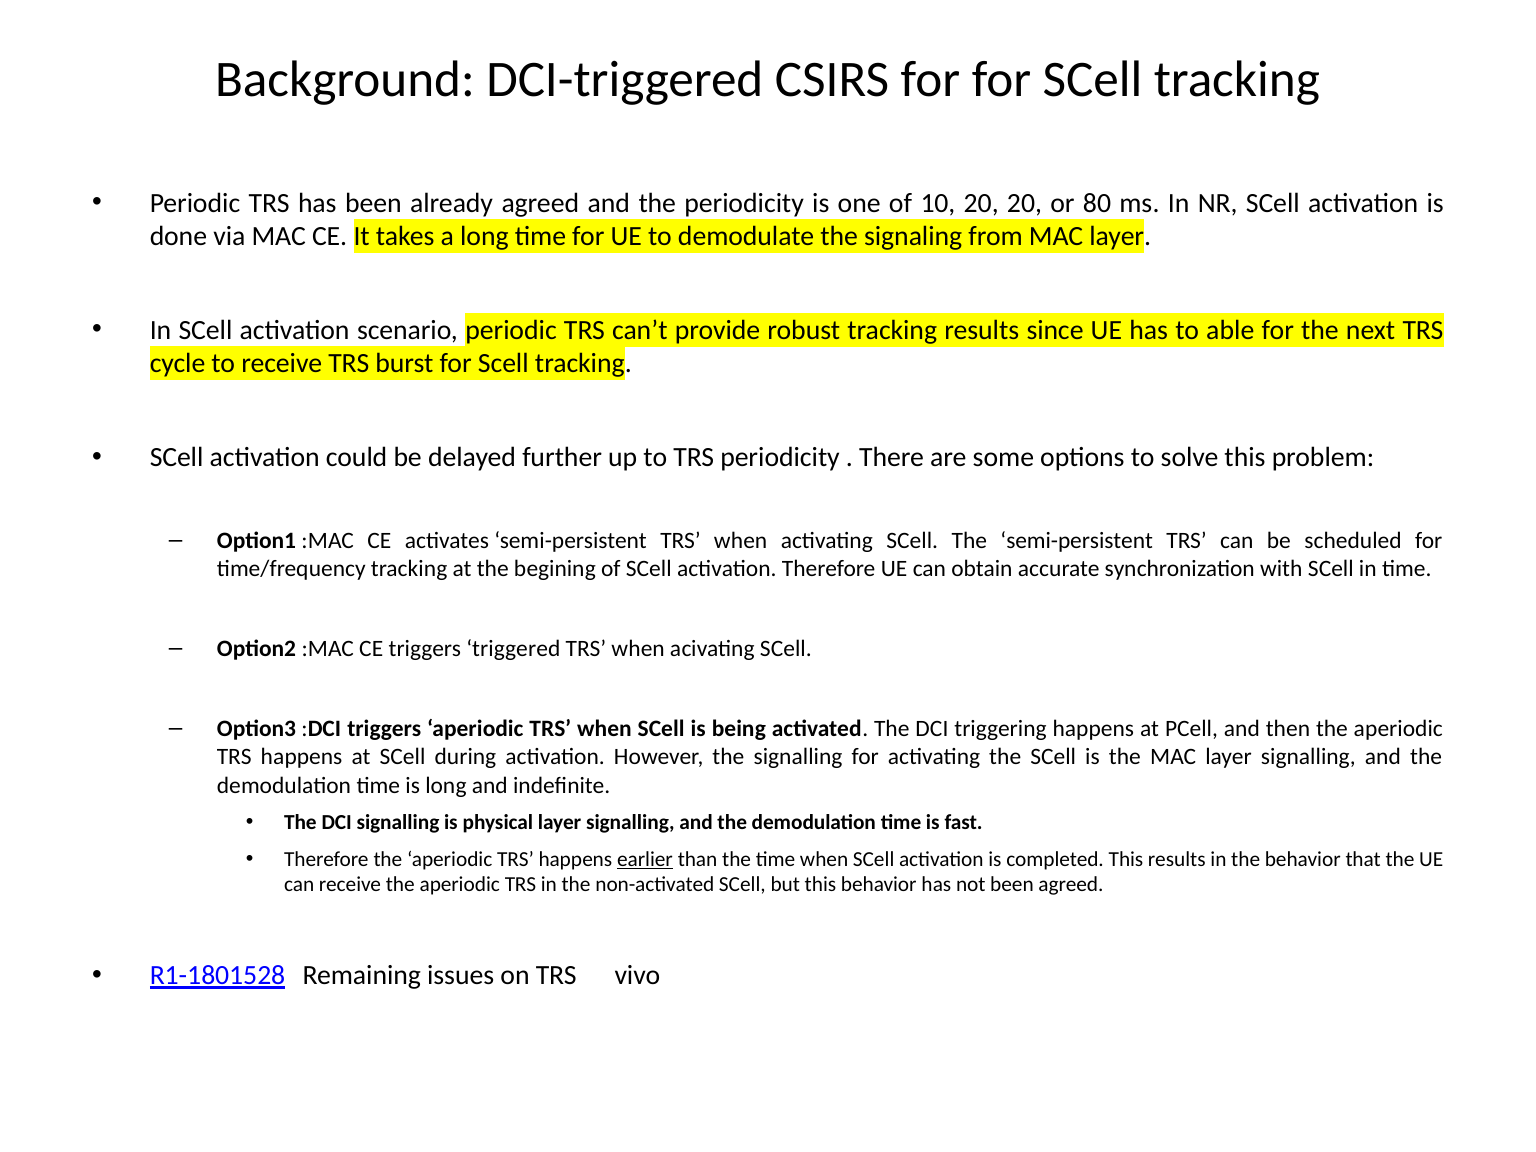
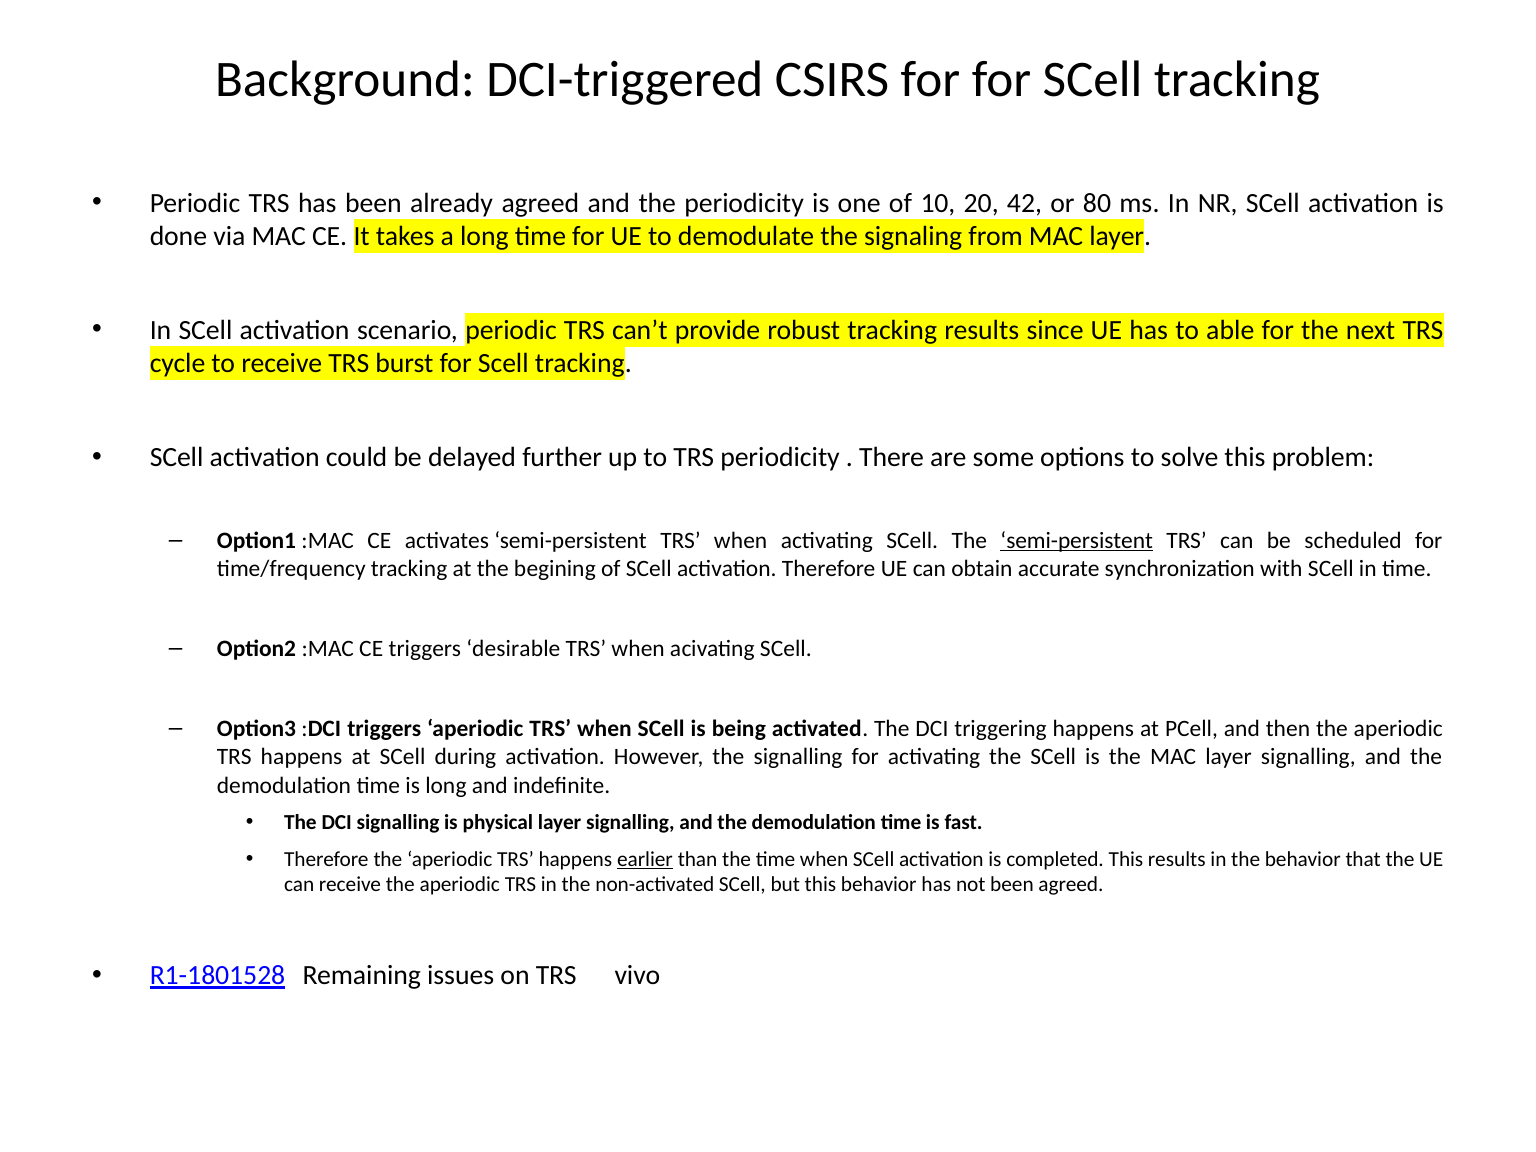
20 20: 20 -> 42
semi-persistent at (1077, 540) underline: none -> present
triggered: triggered -> desirable
